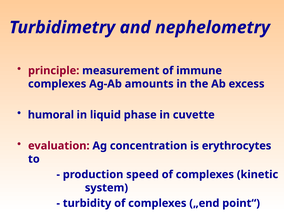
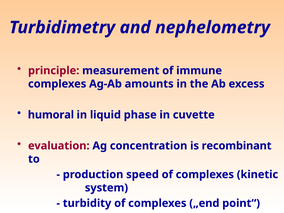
erythrocytes: erythrocytes -> recombinant
